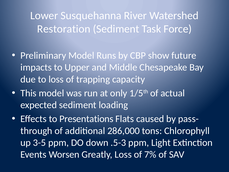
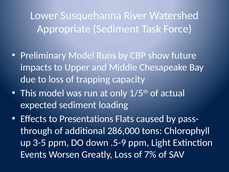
Restoration: Restoration -> Appropriate
.5-3: .5-3 -> .5-9
